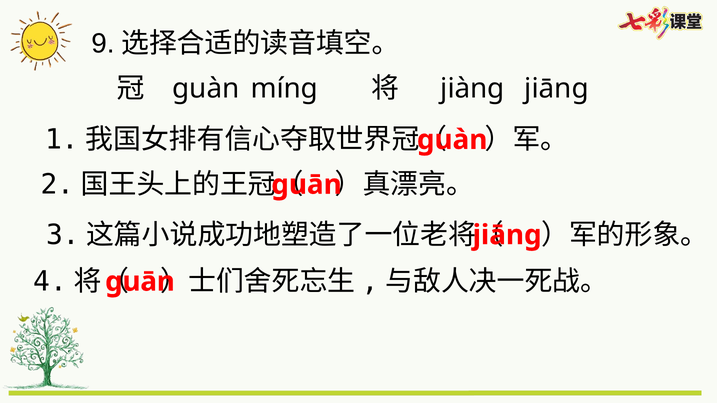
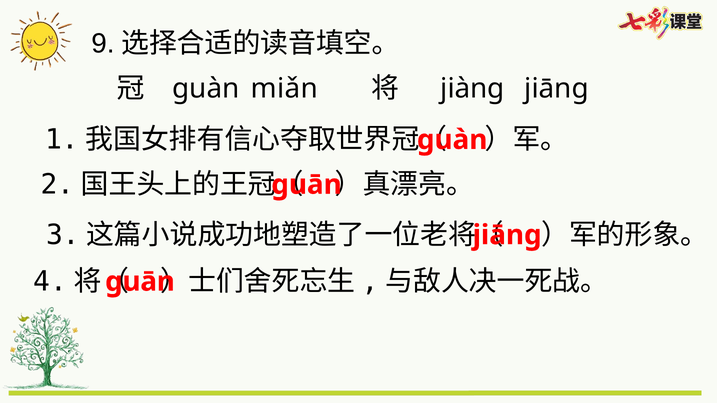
míng: míng -> miǎn
